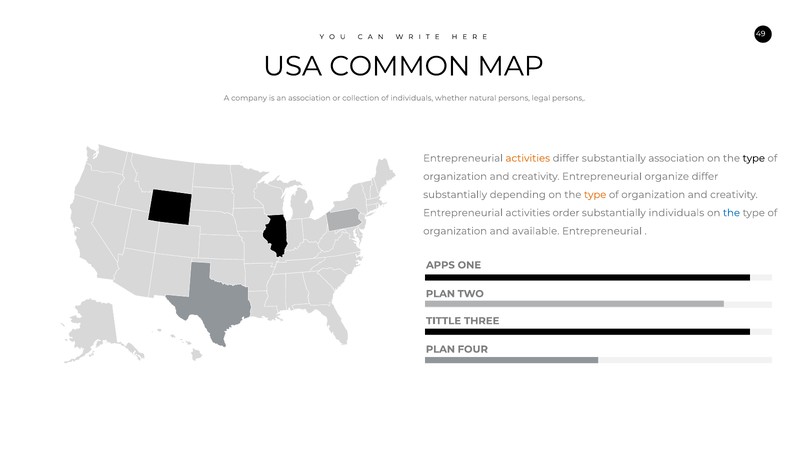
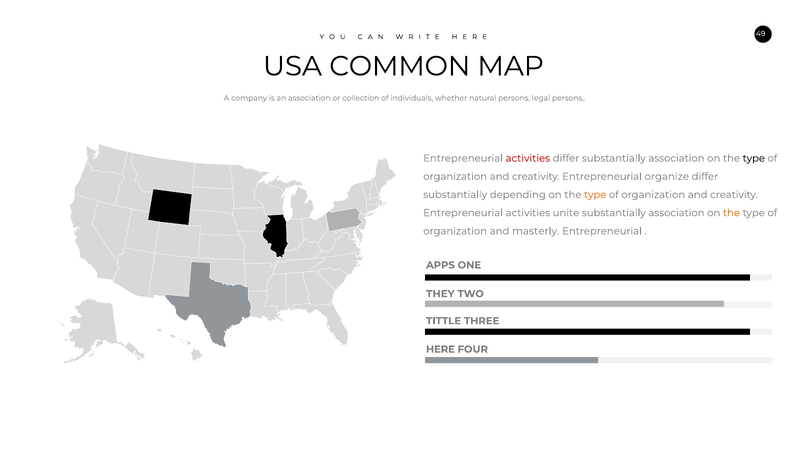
activities at (528, 158) colour: orange -> red
order: order -> unite
individuals at (676, 213): individuals -> association
the at (731, 213) colour: blue -> orange
available: available -> masterly
PLAN at (440, 294): PLAN -> THEY
PLAN at (440, 349): PLAN -> HERE
